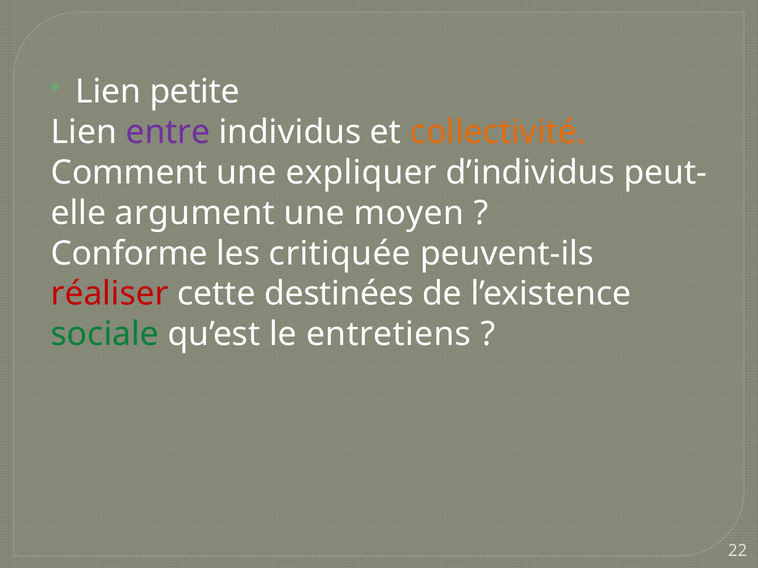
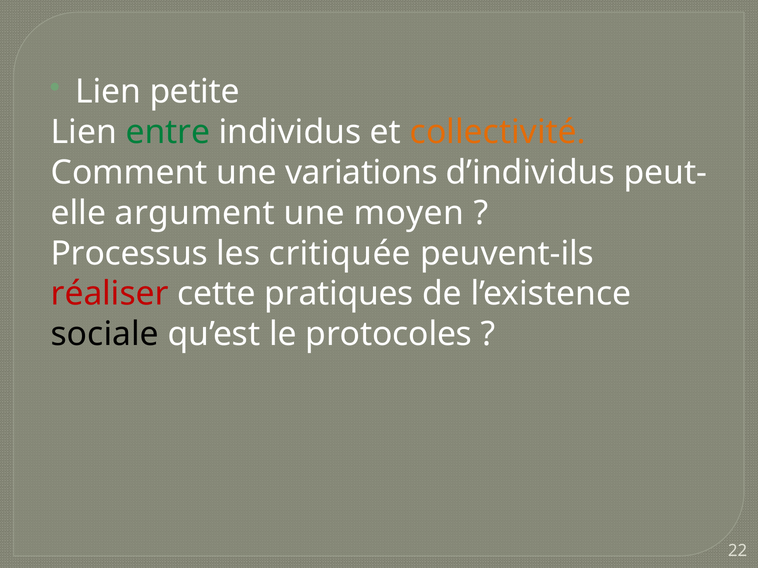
entre colour: purple -> green
expliquer: expliquer -> variations
Conforme: Conforme -> Processus
destinées: destinées -> pratiques
sociale colour: green -> black
entretiens: entretiens -> protocoles
